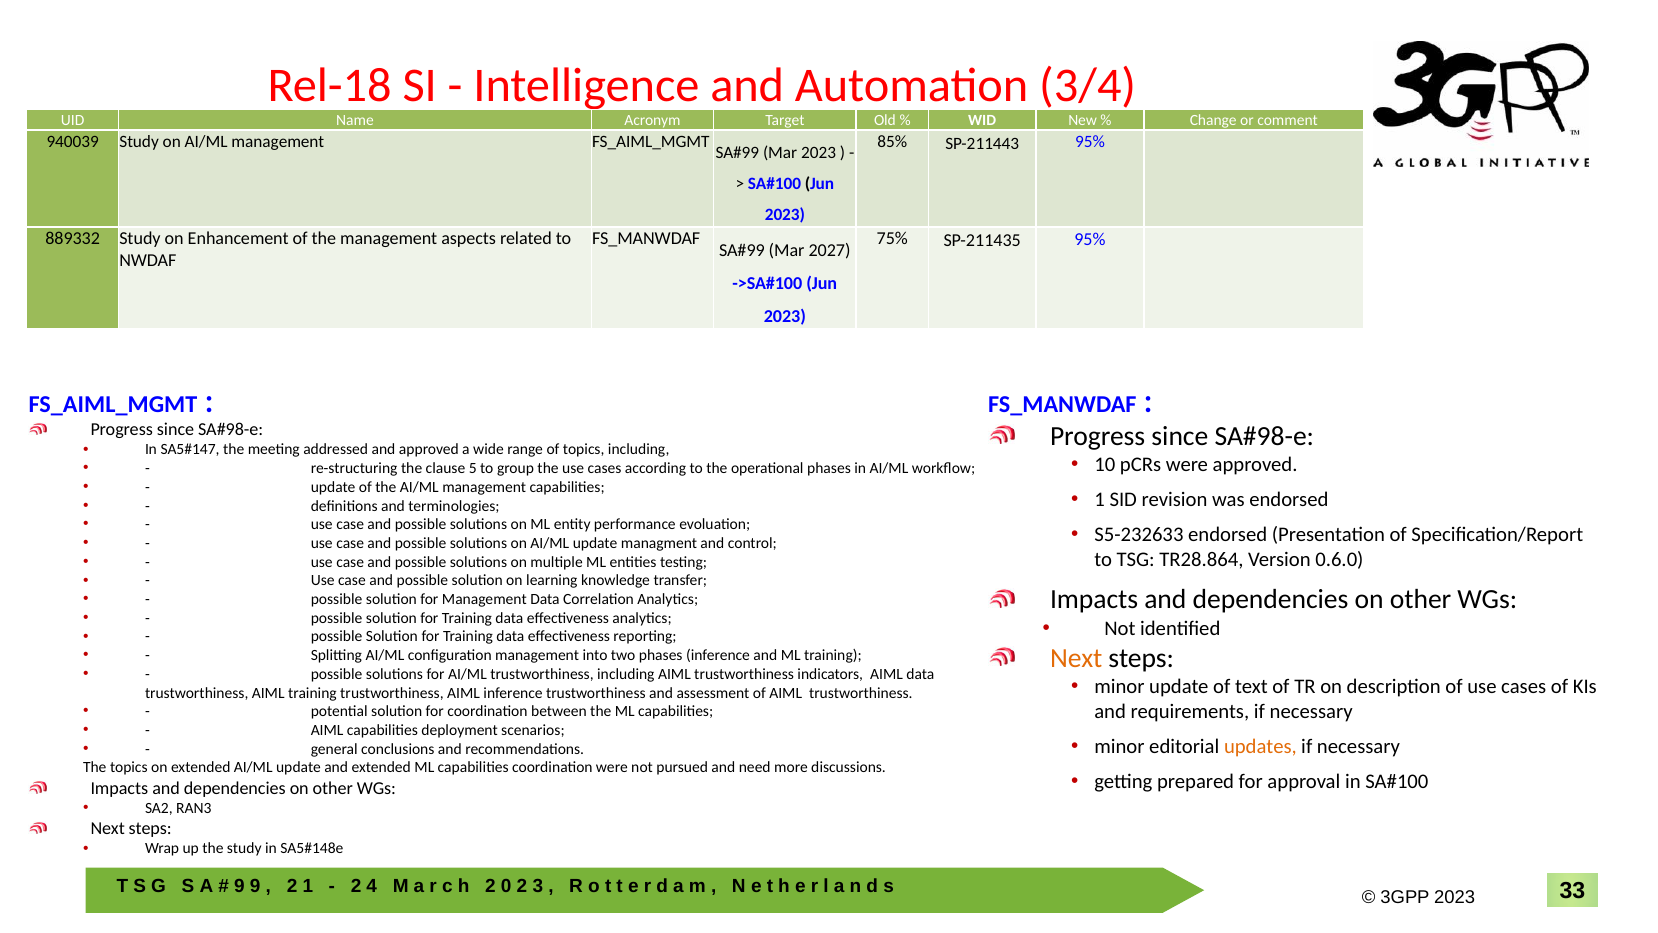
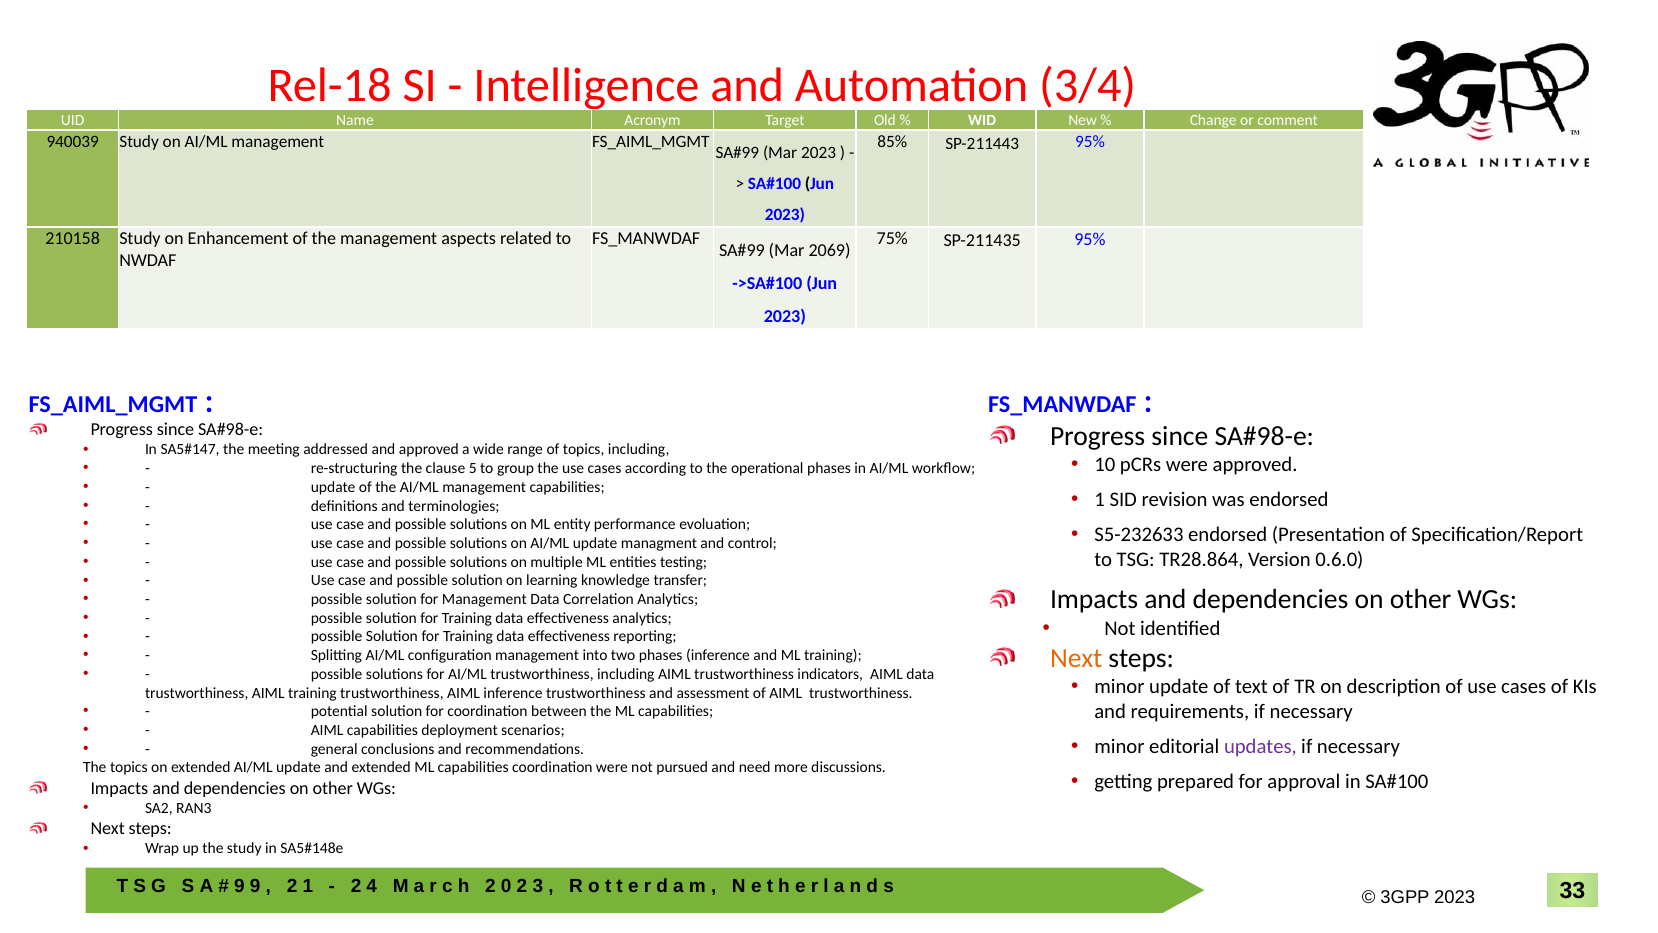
889332: 889332 -> 210158
2027: 2027 -> 2069
updates colour: orange -> purple
